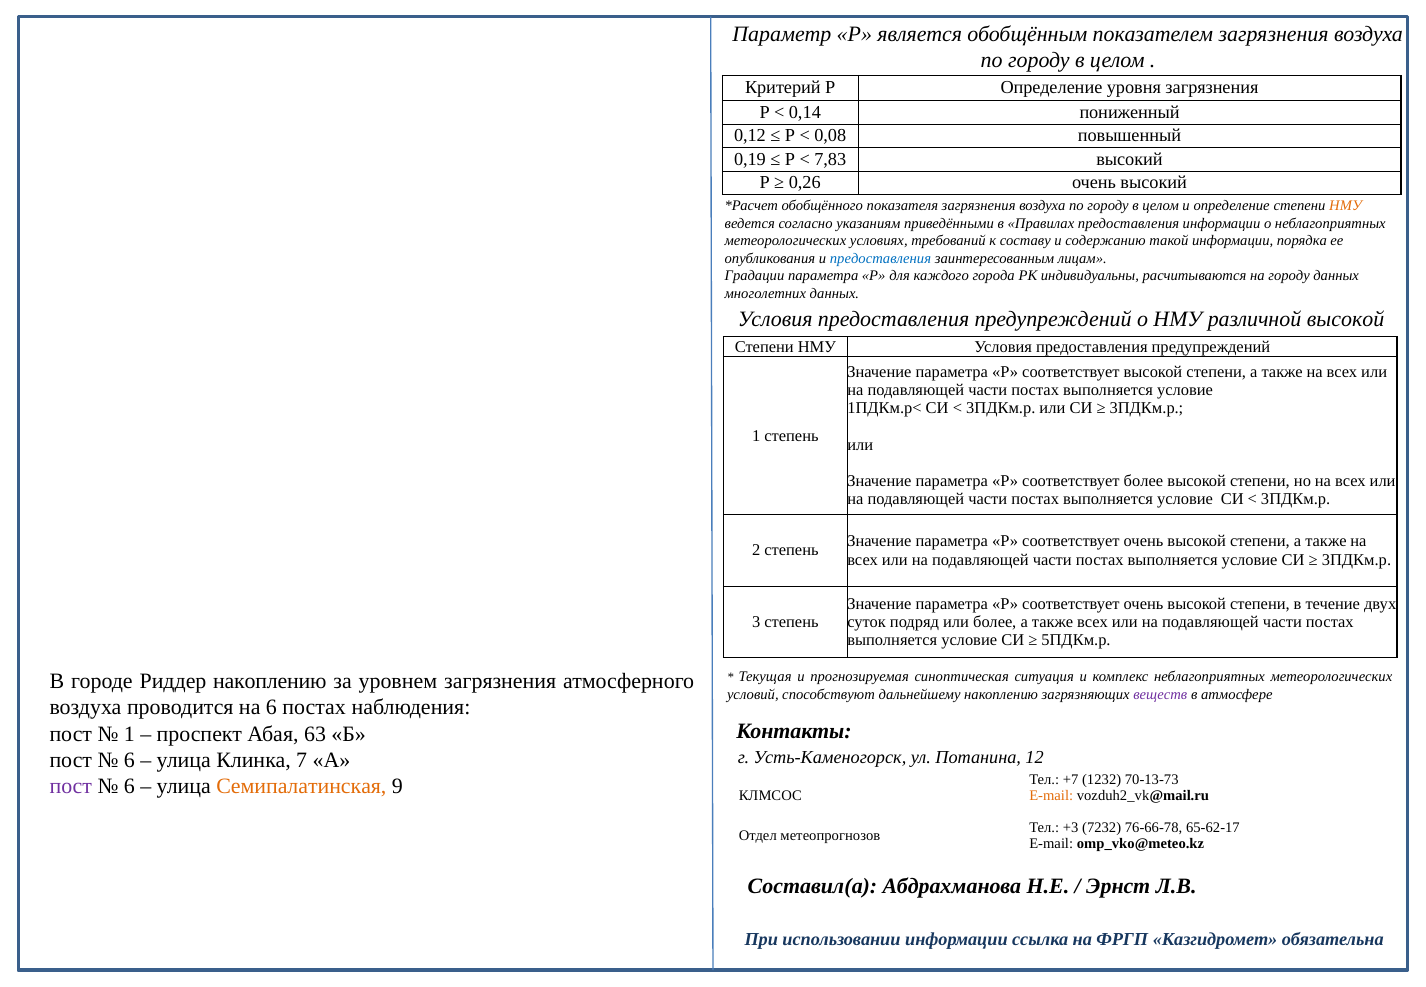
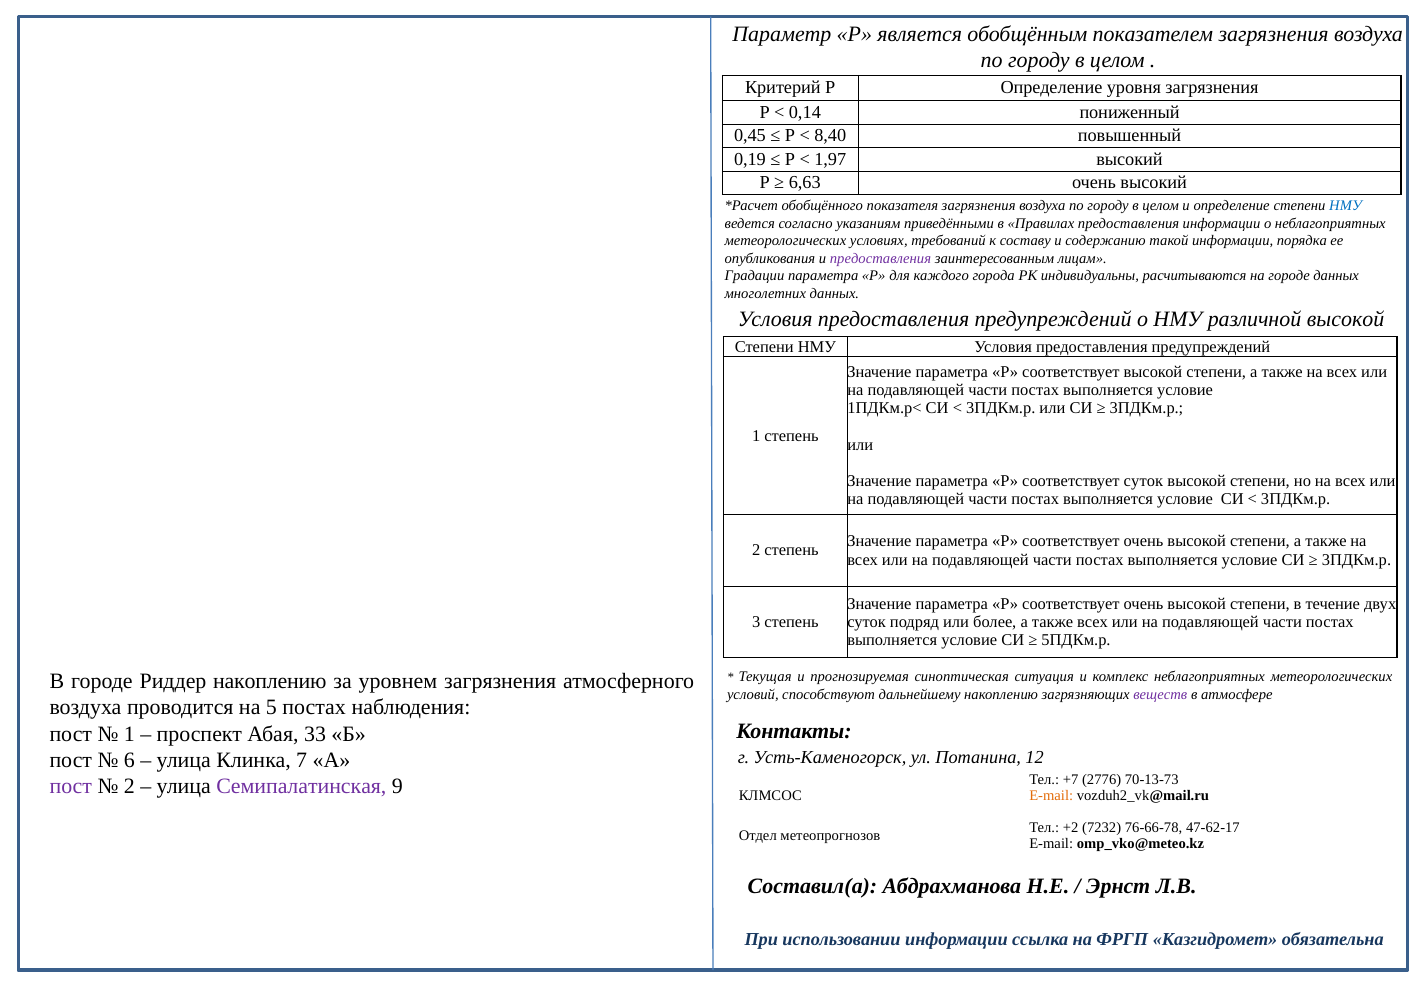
0,12: 0,12 -> 0,45
0,08: 0,08 -> 8,40
7,83: 7,83 -> 1,97
0,26: 0,26 -> 6,63
НМУ at (1345, 206) colour: orange -> blue
предоставления at (880, 259) colour: blue -> purple
на городу: городу -> городе
соответствует более: более -> суток
на 6: 6 -> 5
63: 63 -> 33
1232: 1232 -> 2776
6 at (129, 787): 6 -> 2
Семипалатинская colour: orange -> purple
+3: +3 -> +2
65-62-17: 65-62-17 -> 47-62-17
